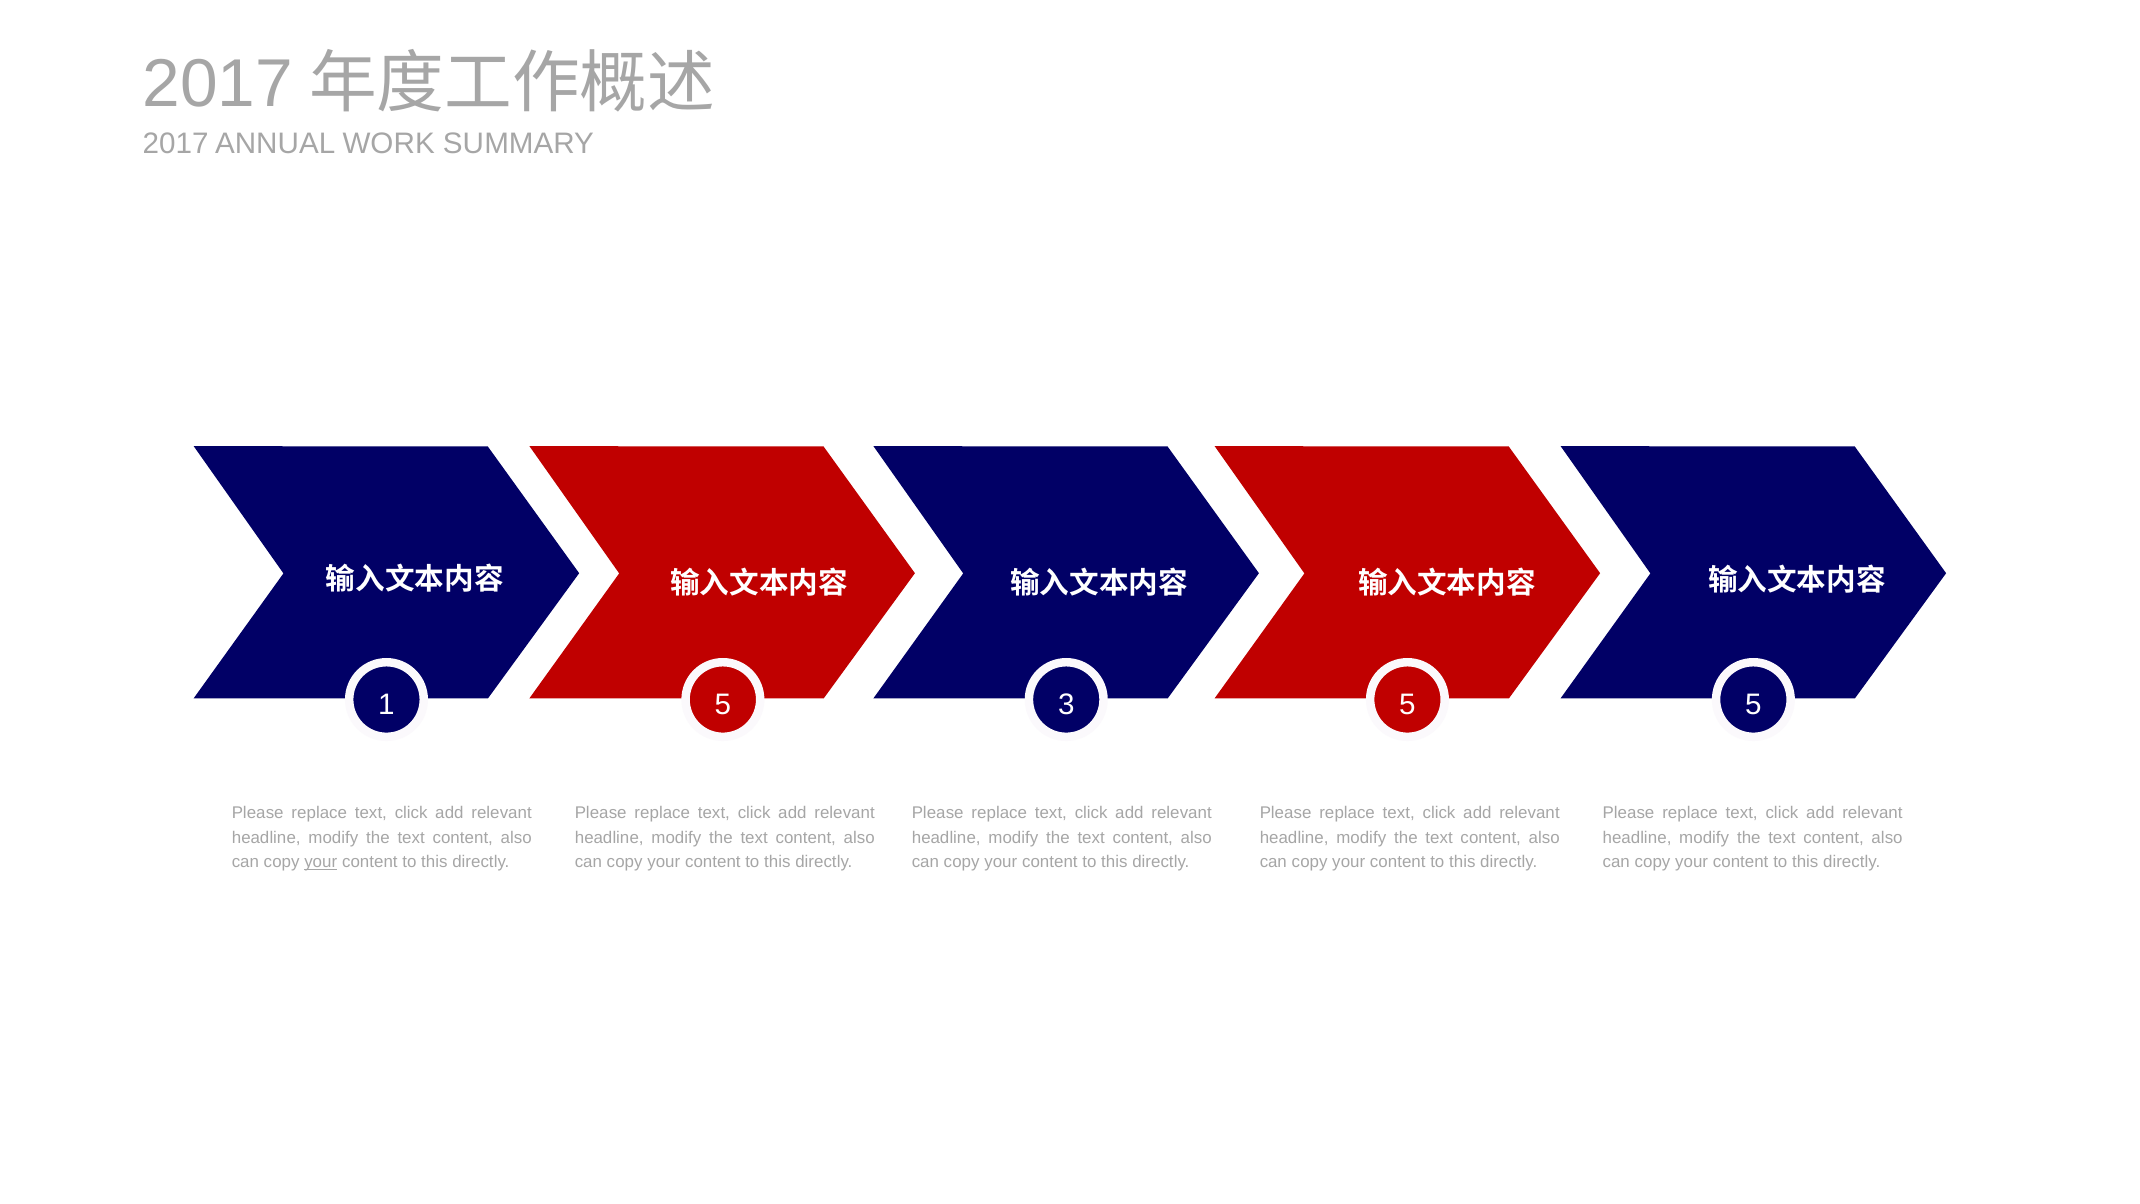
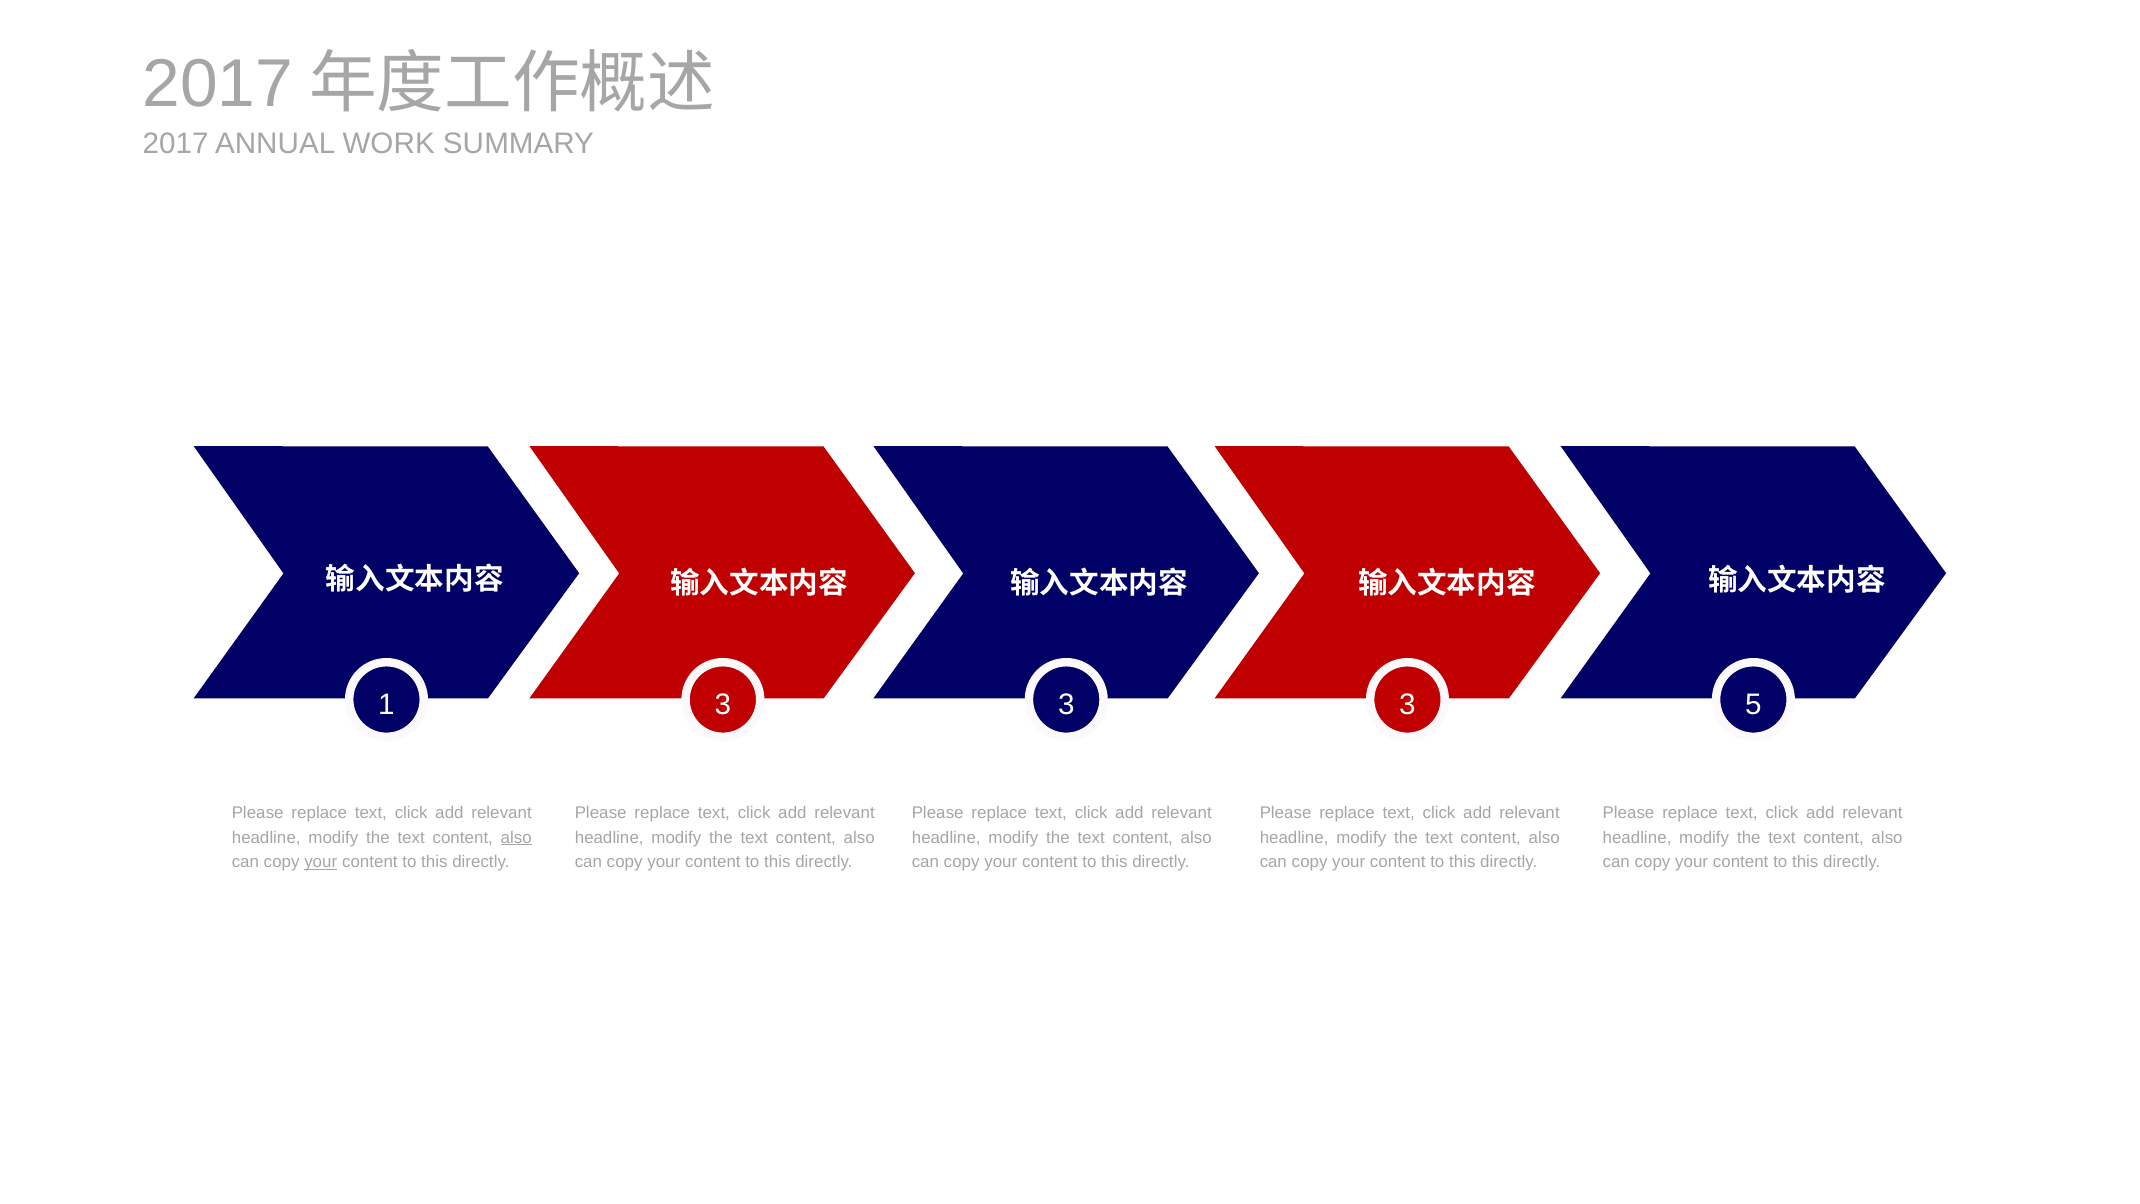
1 5: 5 -> 3
5 at (1407, 705): 5 -> 3
also at (516, 837) underline: none -> present
